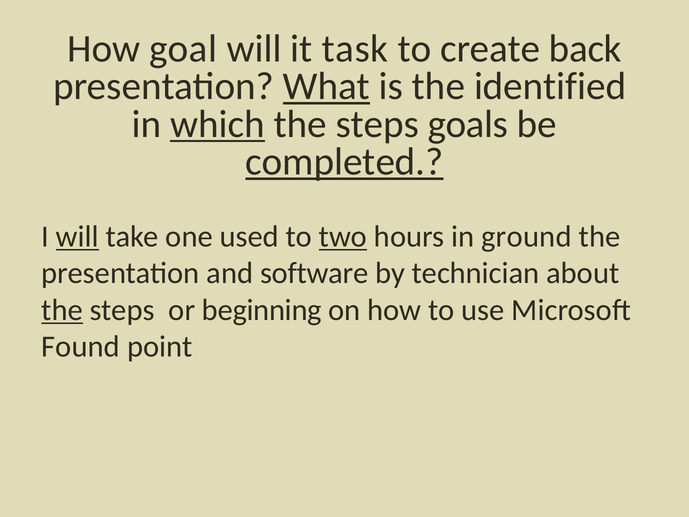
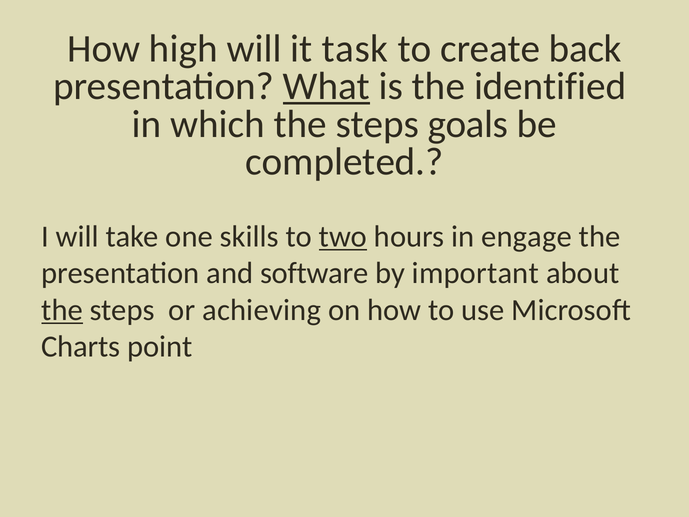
goal: goal -> high
which underline: present -> none
completed underline: present -> none
will at (77, 236) underline: present -> none
used: used -> skills
ground: ground -> engage
technician: technician -> important
beginning: beginning -> achieving
Found: Found -> Charts
